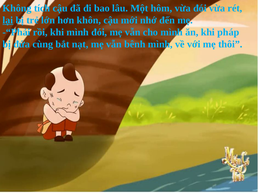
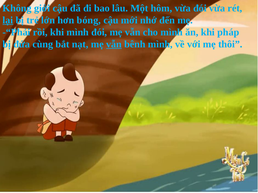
tích: tích -> giới
khôn: khôn -> bóng
vẫn at (114, 44) underline: none -> present
